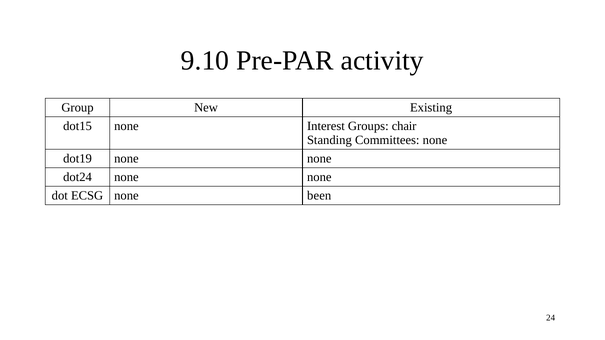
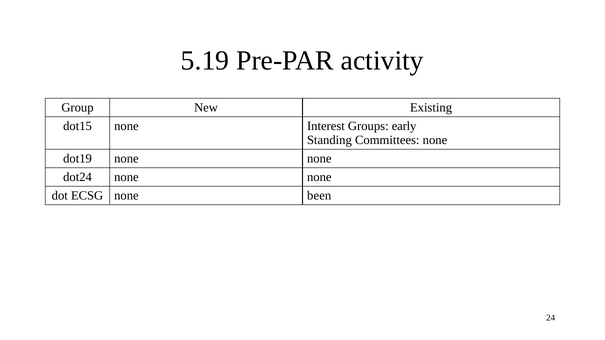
9.10: 9.10 -> 5.19
chair: chair -> early
